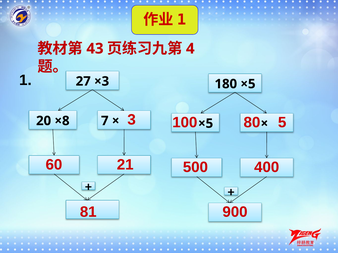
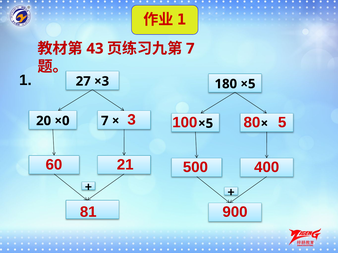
4 at (190, 49): 4 -> 7
×8: ×8 -> ×0
